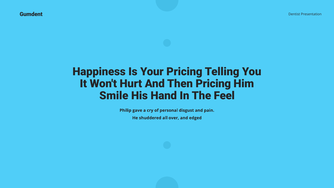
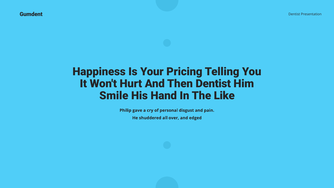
Then Pricing: Pricing -> Dentist
Feel: Feel -> Like
